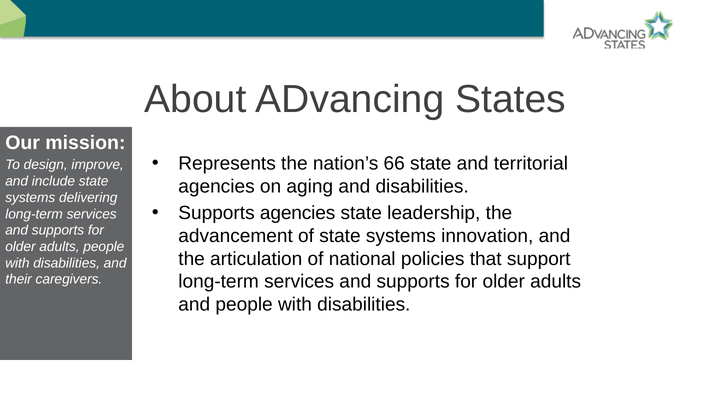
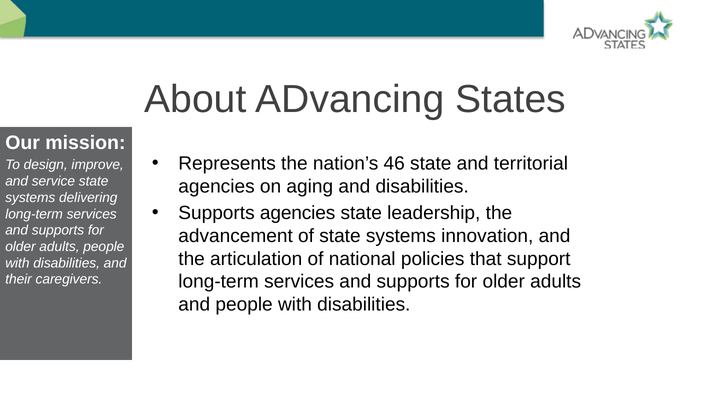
66: 66 -> 46
include: include -> service
